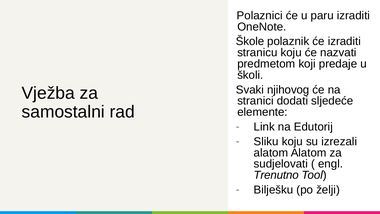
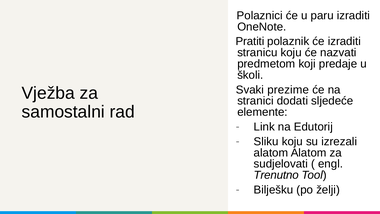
Škole: Škole -> Pratiti
njihovog: njihovog -> prezime
